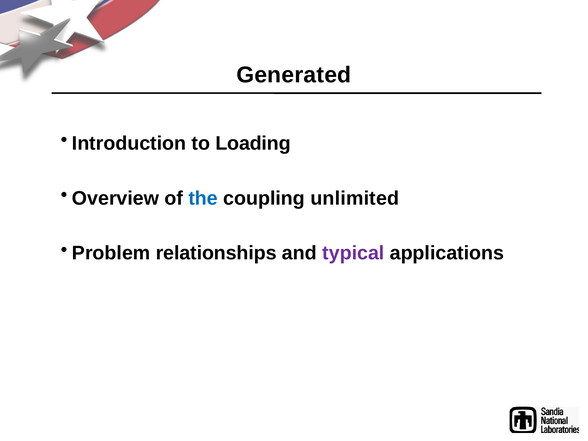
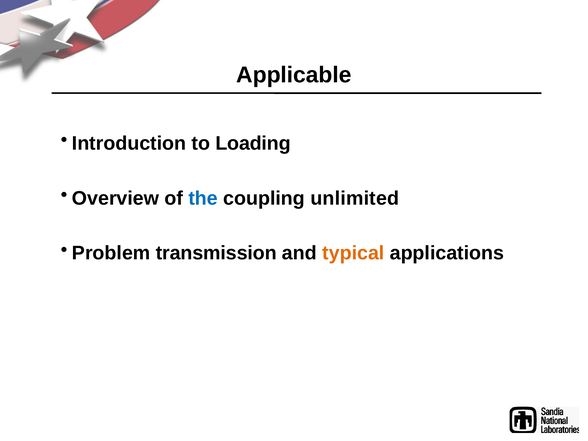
Generated: Generated -> Applicable
relationships: relationships -> transmission
typical colour: purple -> orange
